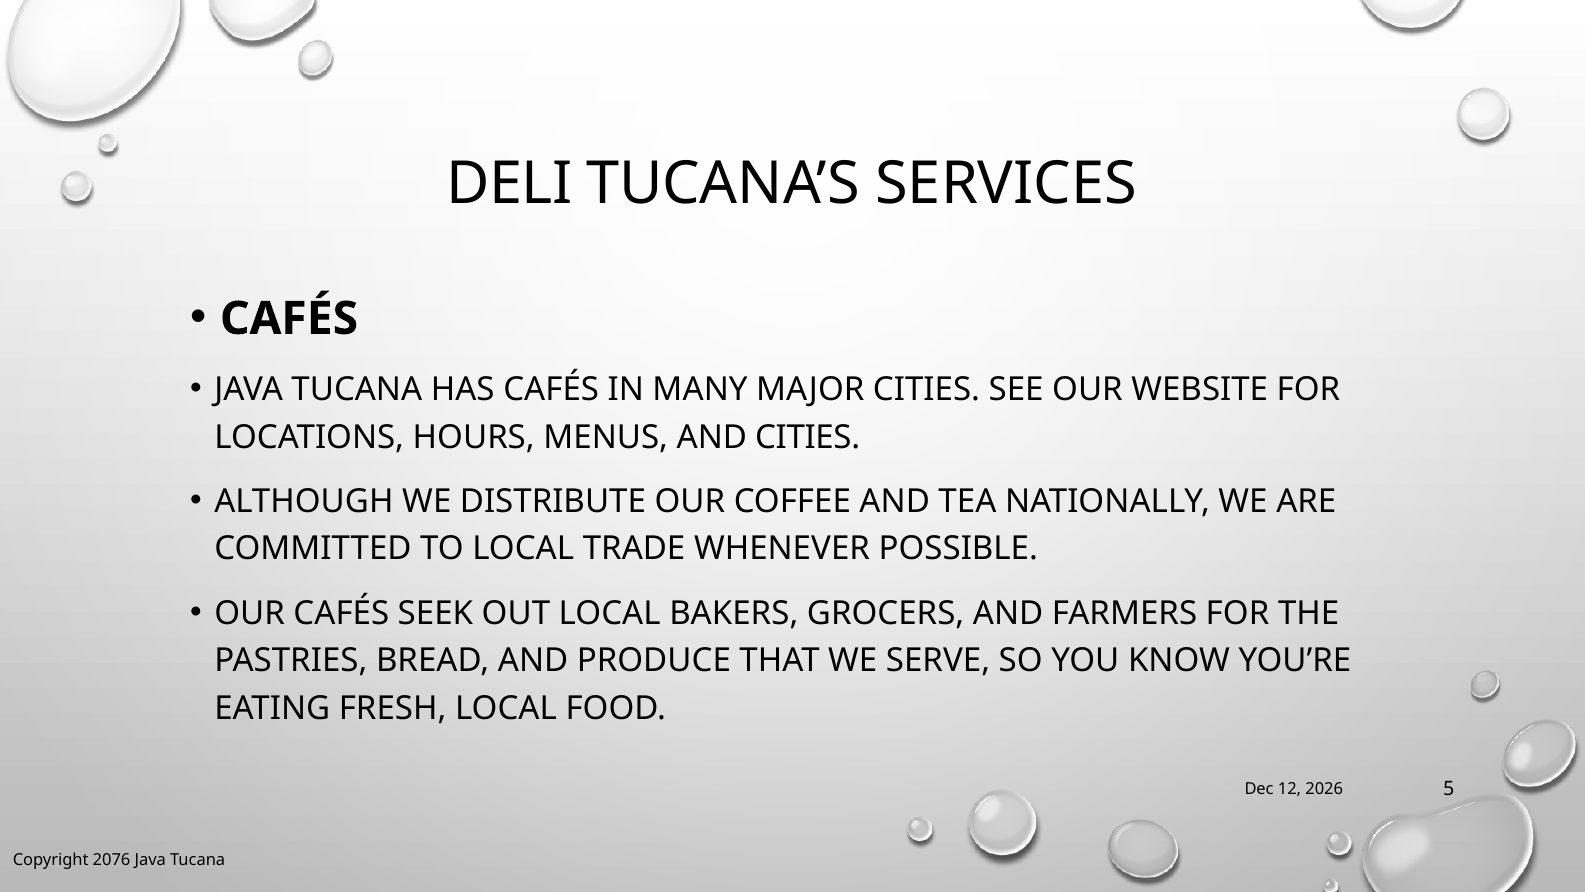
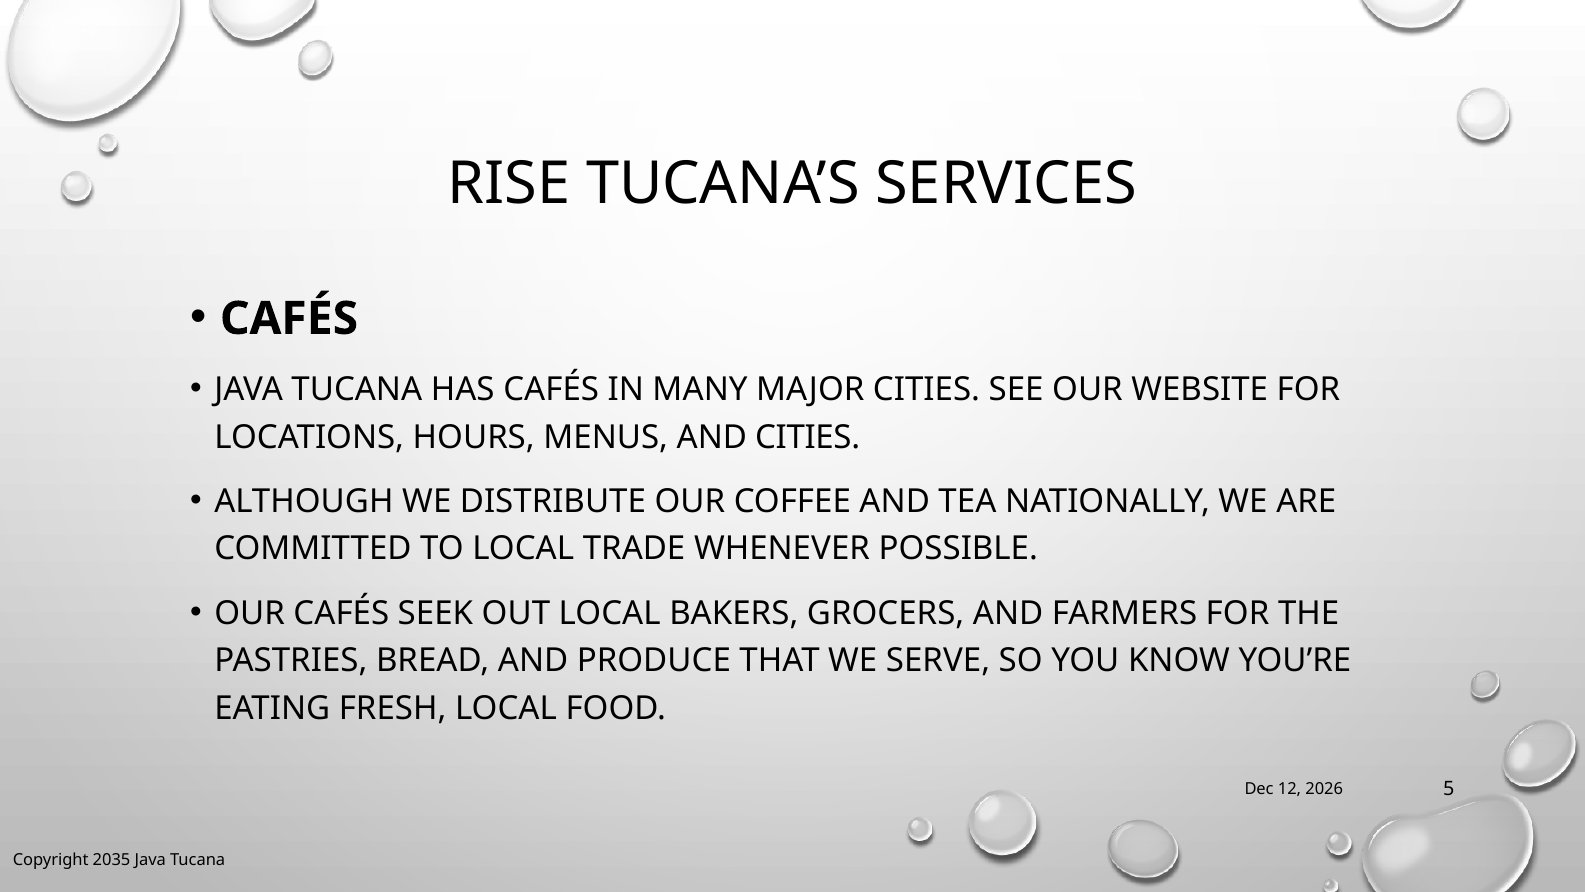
DELI: DELI -> RISE
2076: 2076 -> 2035
